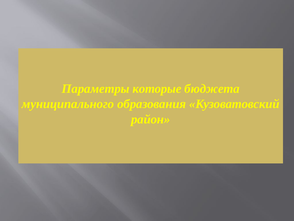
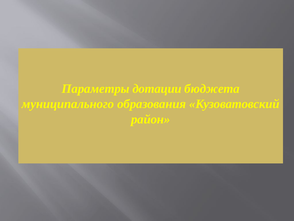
которые: которые -> дотации
